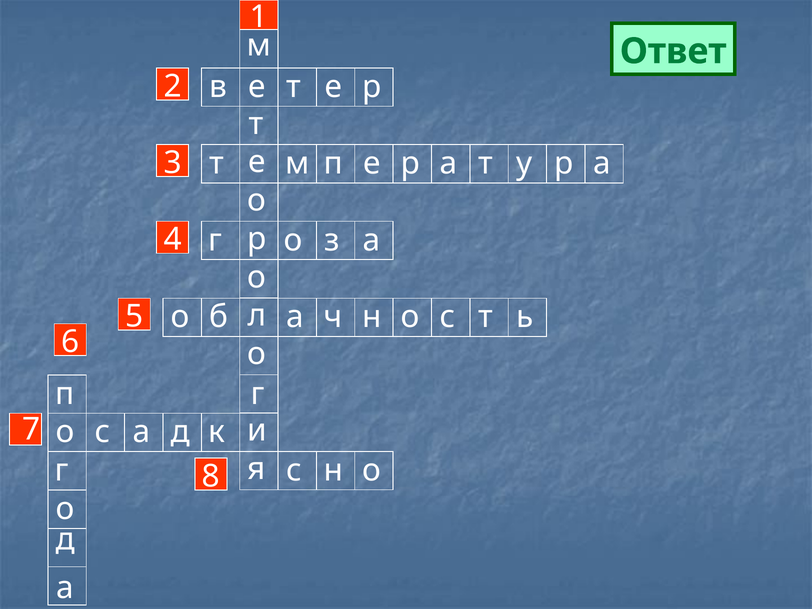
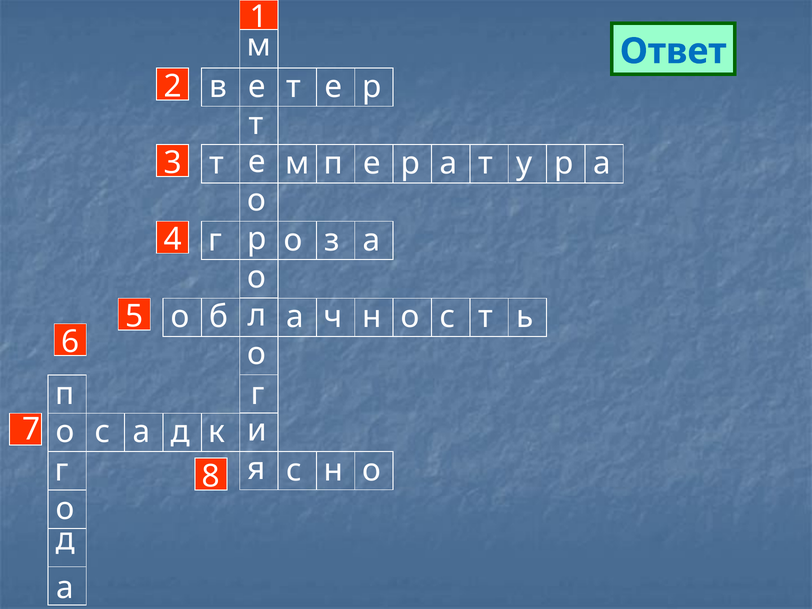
Ответ colour: green -> blue
